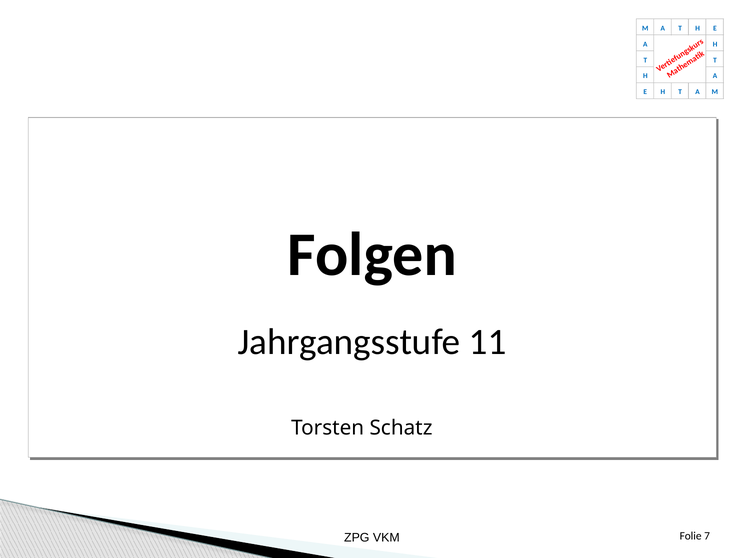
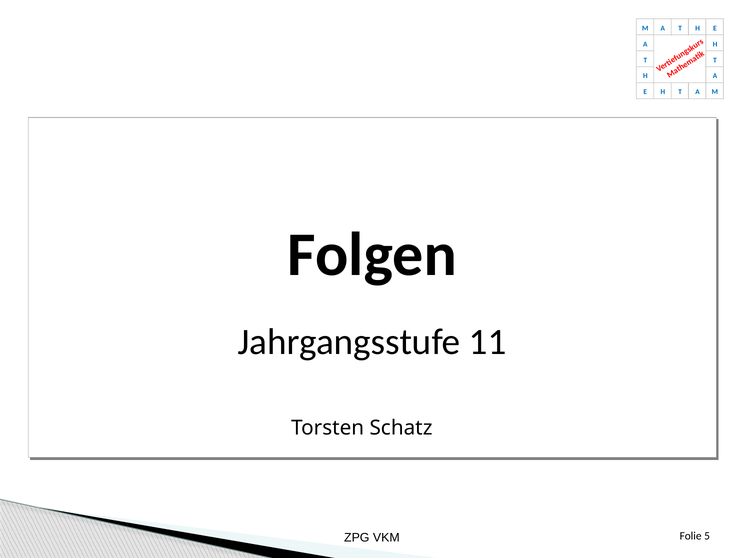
7: 7 -> 5
